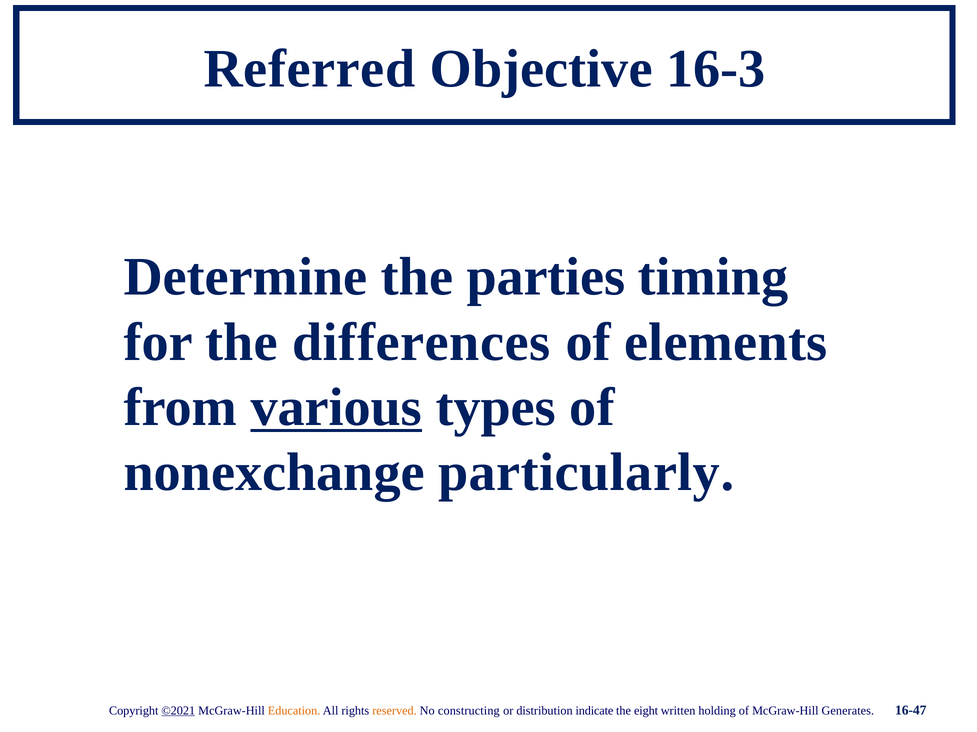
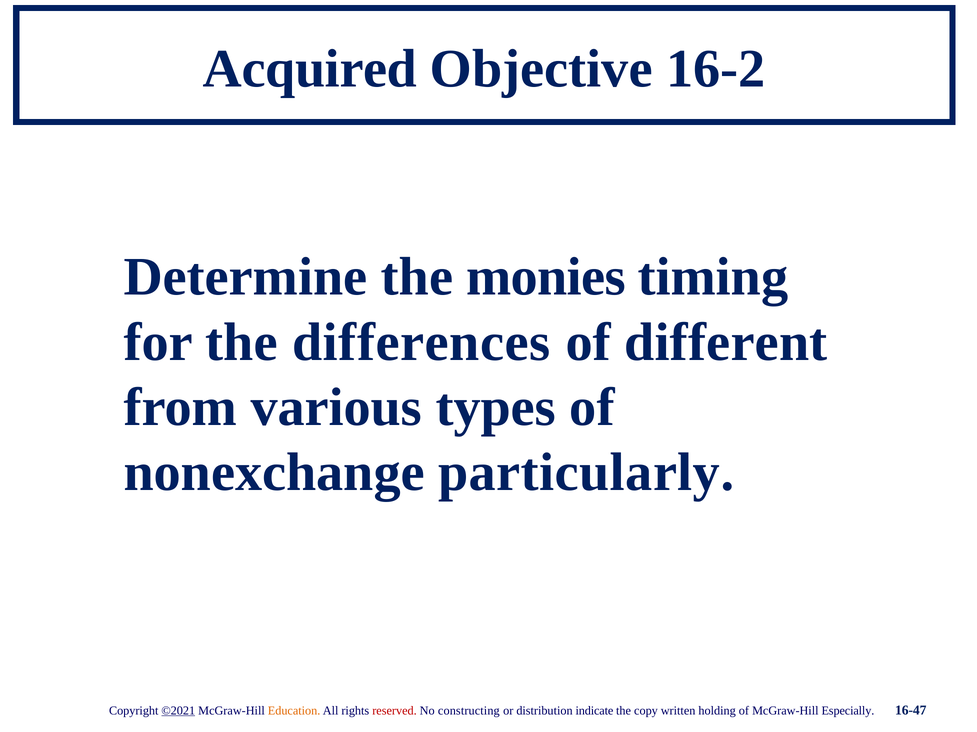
Referred: Referred -> Acquired
16-3: 16-3 -> 16-2
parties: parties -> monies
elements: elements -> different
various underline: present -> none
reserved colour: orange -> red
eight: eight -> copy
Generates: Generates -> Especially
